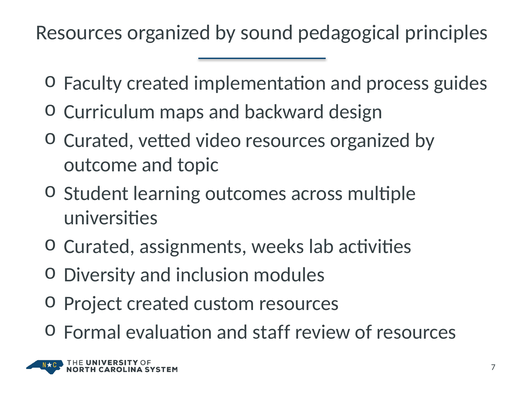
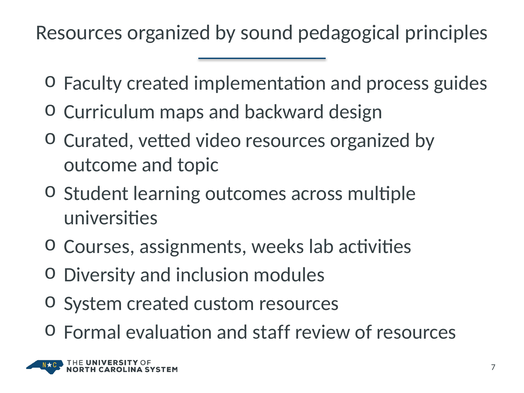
Curated at (99, 246): Curated -> Courses
Project: Project -> System
